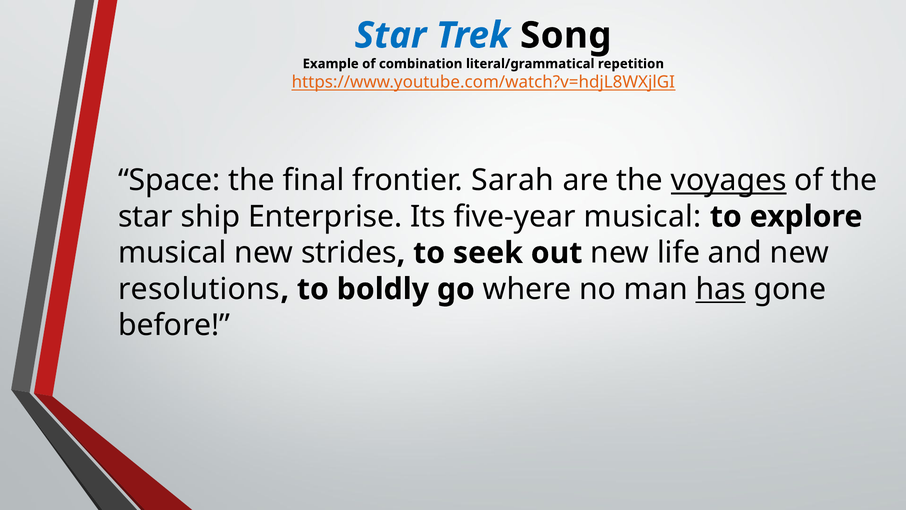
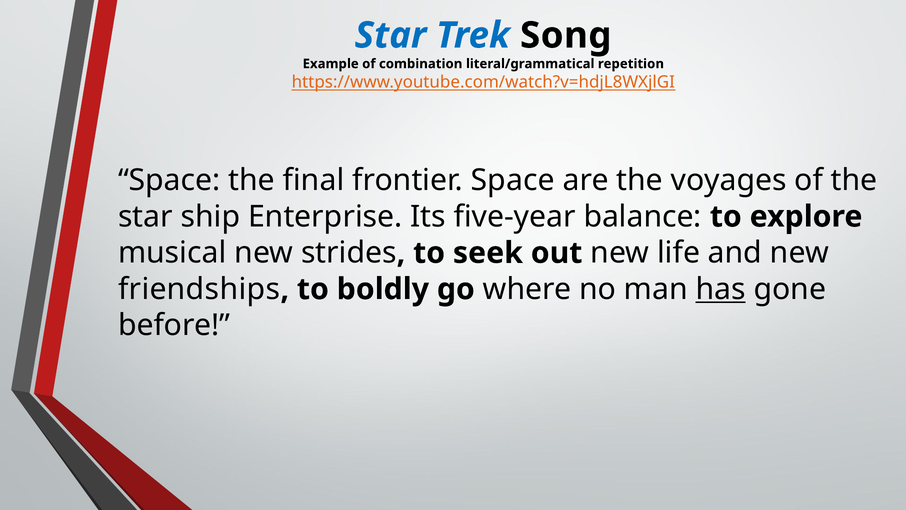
frontier Sarah: Sarah -> Space
voyages underline: present -> none
five-year musical: musical -> balance
resolutions: resolutions -> friendships
